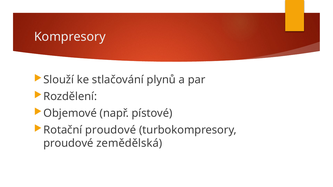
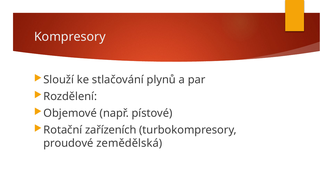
Rotační proudové: proudové -> zařízeních
